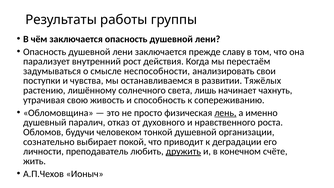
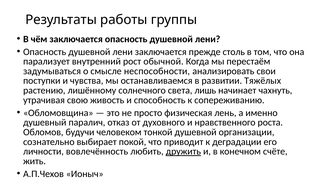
славу: славу -> столь
действия: действия -> обычной
лень underline: present -> none
преподаватель: преподаватель -> вовлечённость
